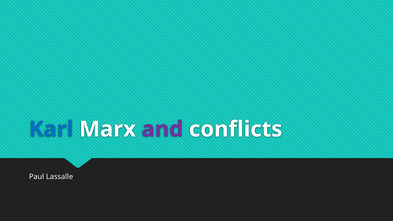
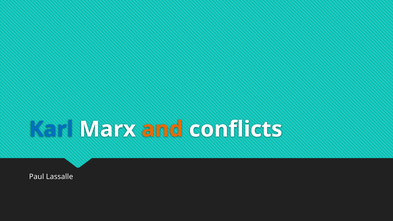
and colour: purple -> orange
